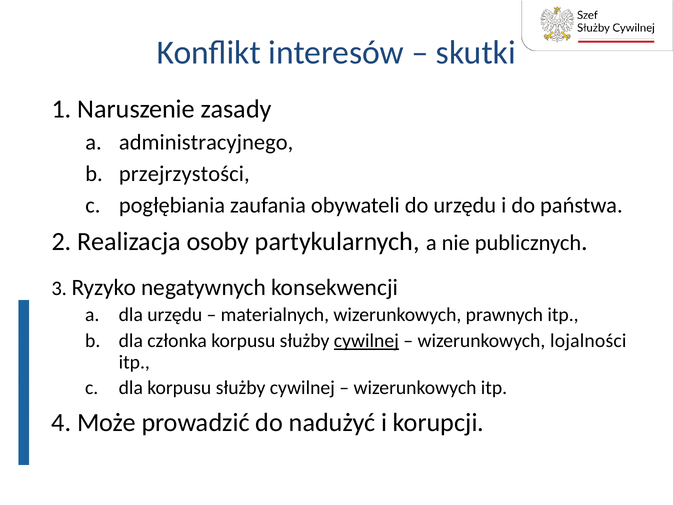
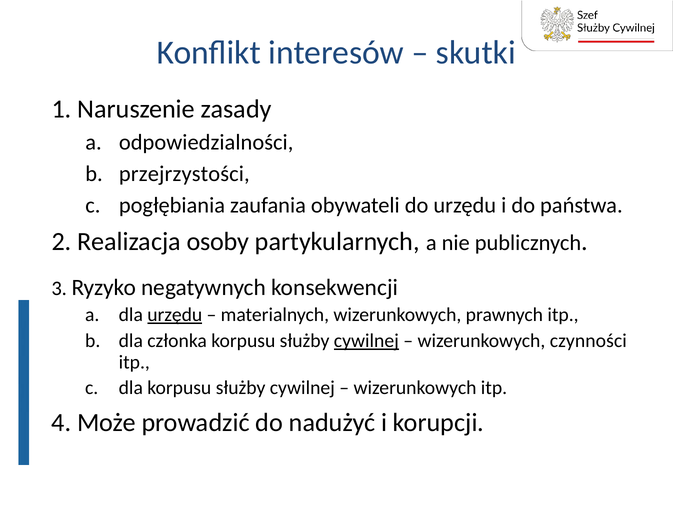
administracyjnego: administracyjnego -> odpowiedzialności
urzędu at (175, 315) underline: none -> present
lojalności: lojalności -> czynności
